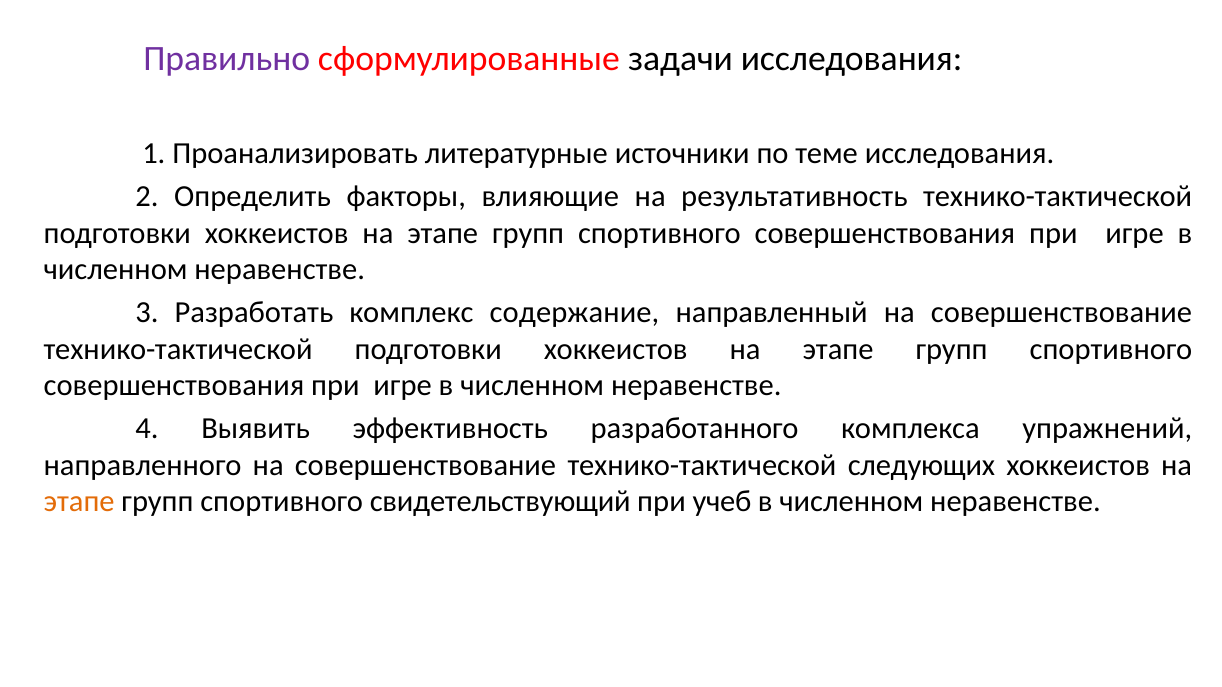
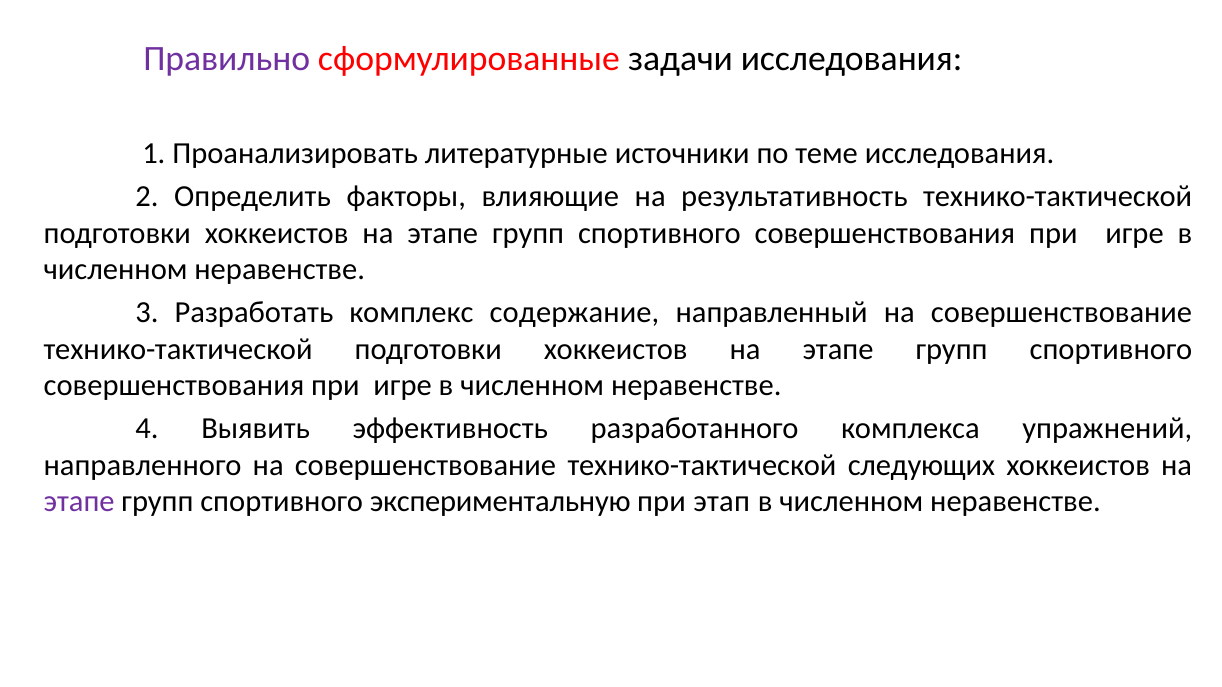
этапе at (79, 502) colour: orange -> purple
свидетельствующий: свидетельствующий -> экспериментальную
учеб: учеб -> этап
